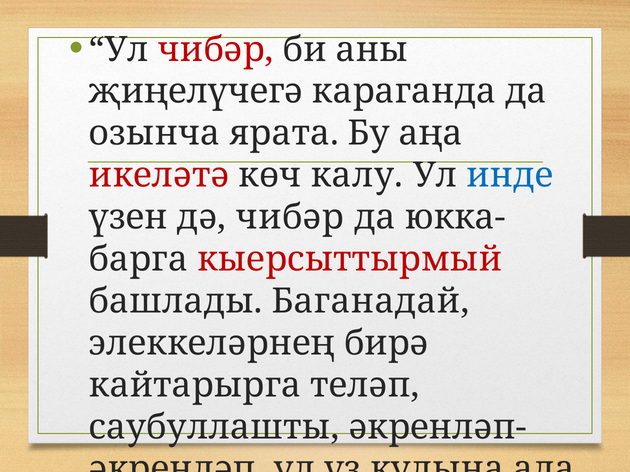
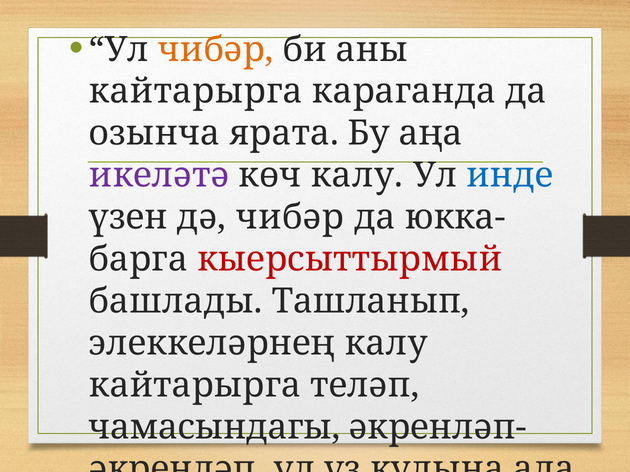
чибәр at (216, 50) colour: red -> orange
җиңелүчегә at (196, 92): җиңелүчегә -> кайтарырга
икеләтә colour: red -> purple
Баганадай: Баганадай -> Ташланып
элеккеләрнең бирә: бирә -> калу
саубуллашты: саубуллашты -> чамасындагы
